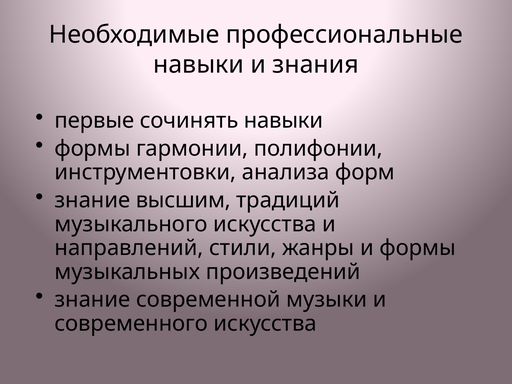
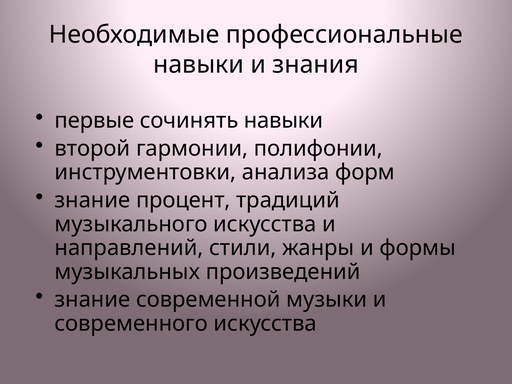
формы at (92, 149): формы -> второй
высшим: высшим -> процент
